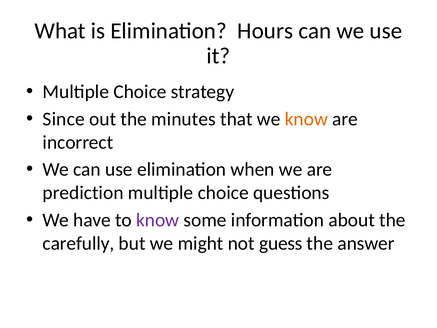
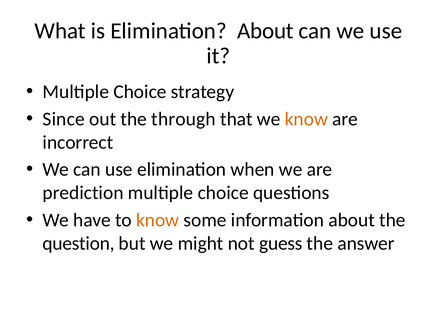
Elimination Hours: Hours -> About
minutes: minutes -> through
know at (158, 220) colour: purple -> orange
carefully: carefully -> question
